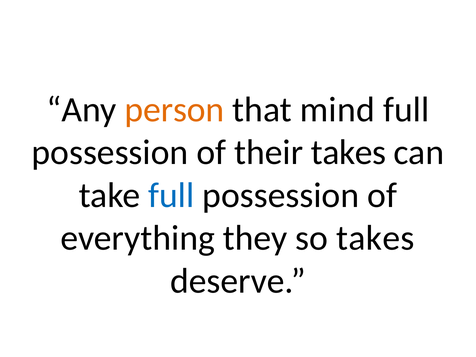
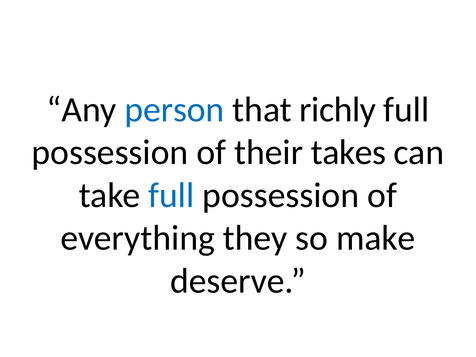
person colour: orange -> blue
mind: mind -> richly
so takes: takes -> make
